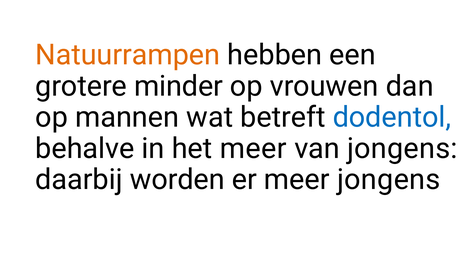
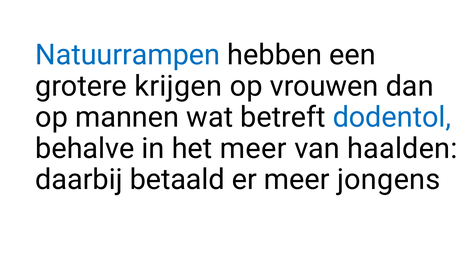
Natuurrampen colour: orange -> blue
minder: minder -> krijgen
van jongens: jongens -> haalden
worden: worden -> betaald
